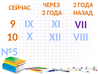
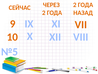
VII colour: purple -> orange
